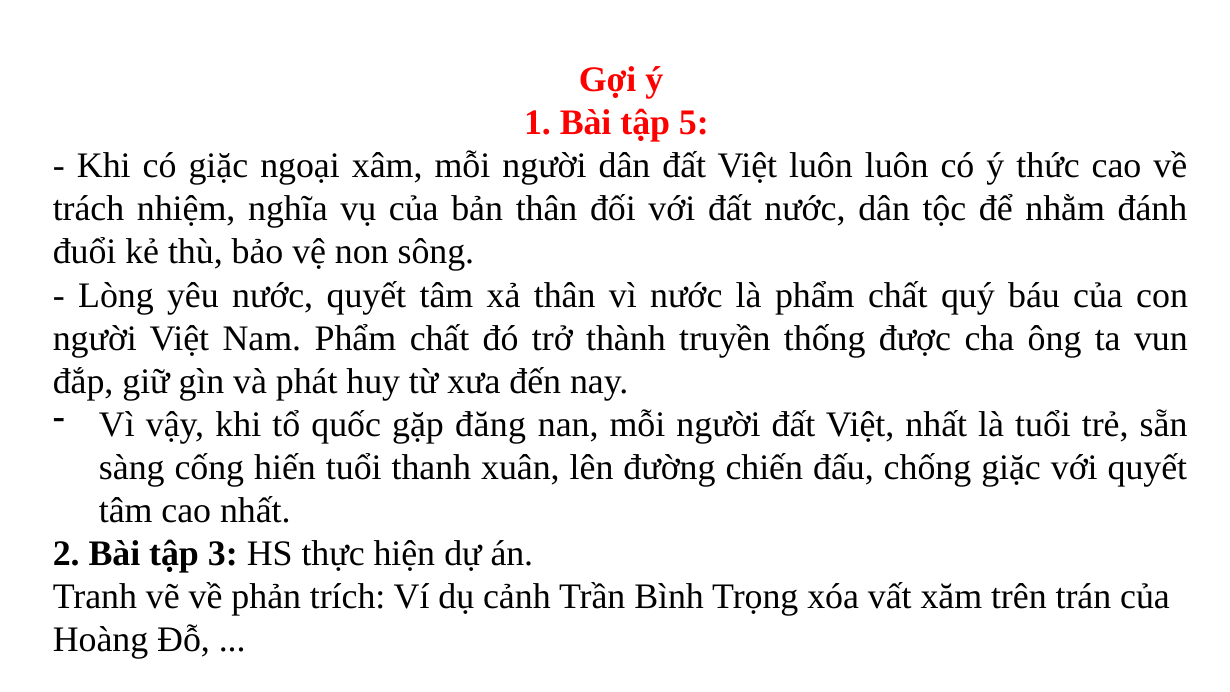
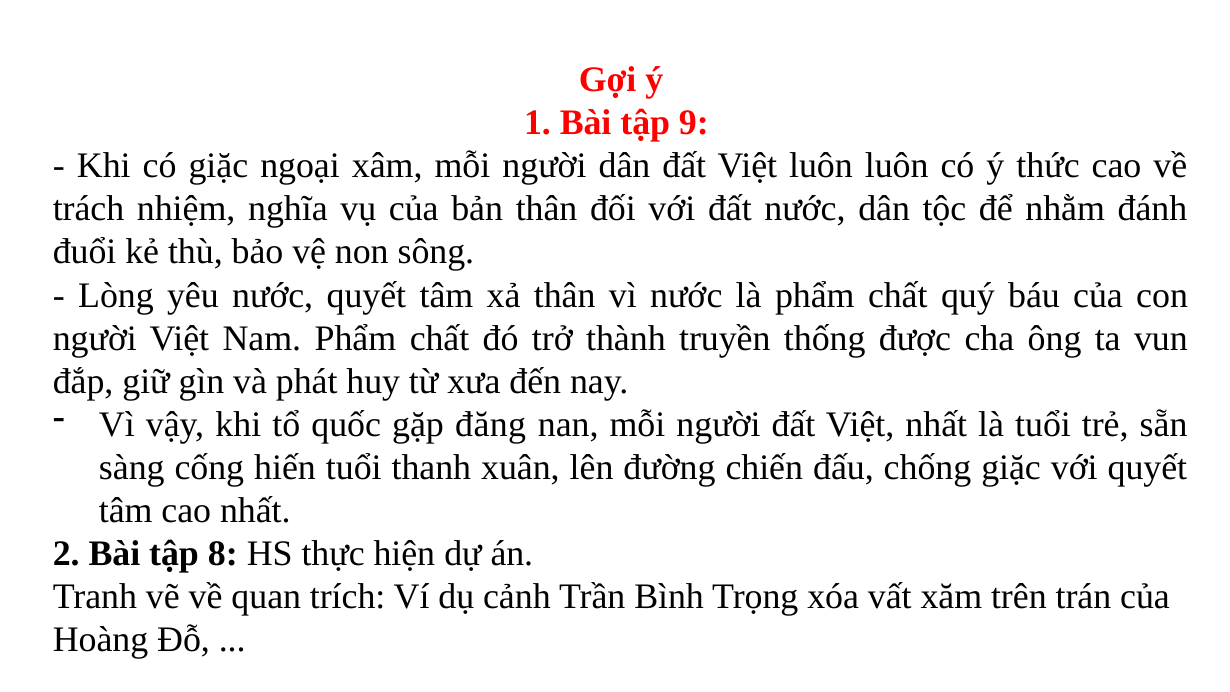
5: 5 -> 9
3: 3 -> 8
phản: phản -> quan
